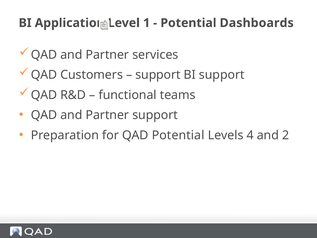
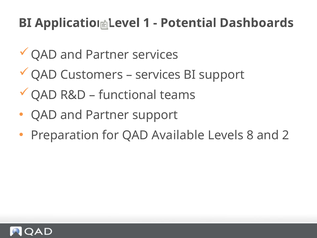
support at (158, 75): support -> services
QAD Potential: Potential -> Available
4: 4 -> 8
